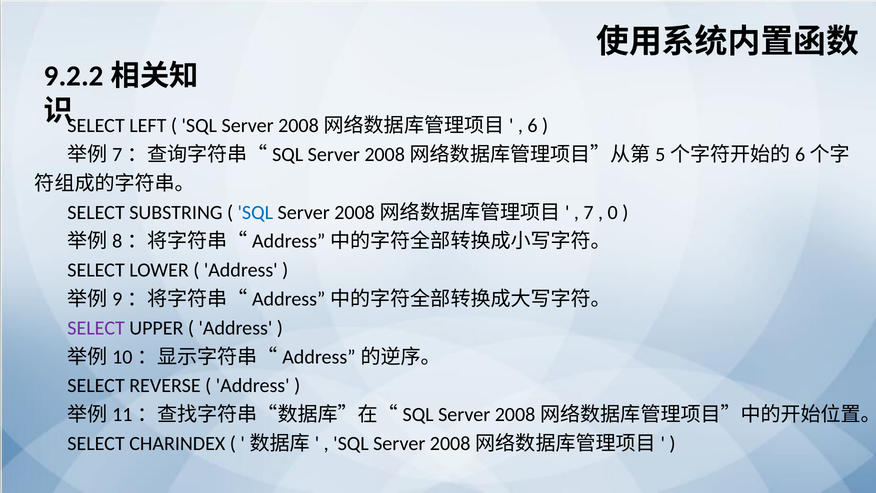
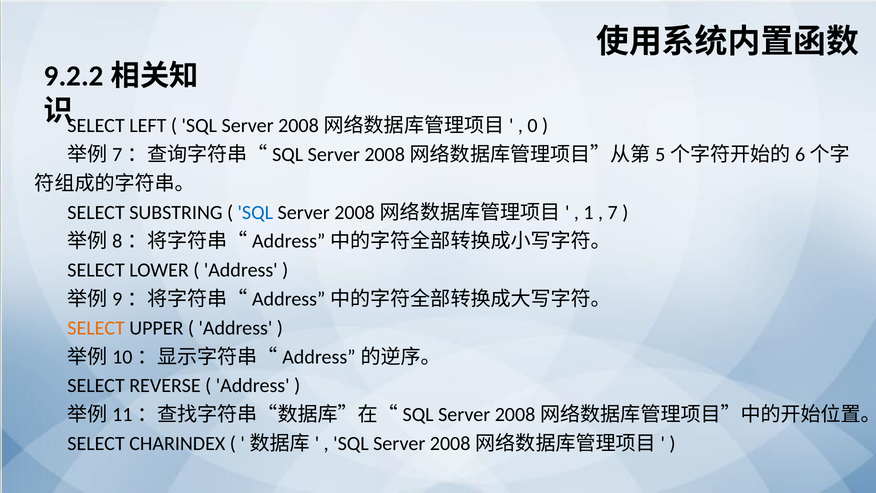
6: 6 -> 0
7: 7 -> 1
0: 0 -> 7
SELECT at (96, 328) colour: purple -> orange
